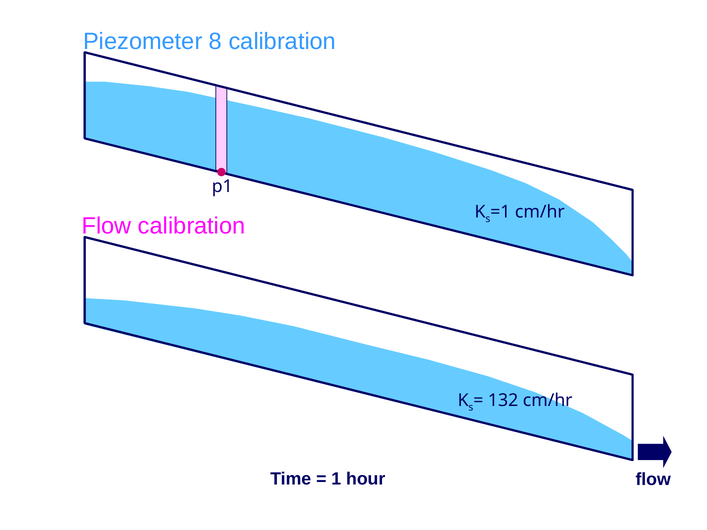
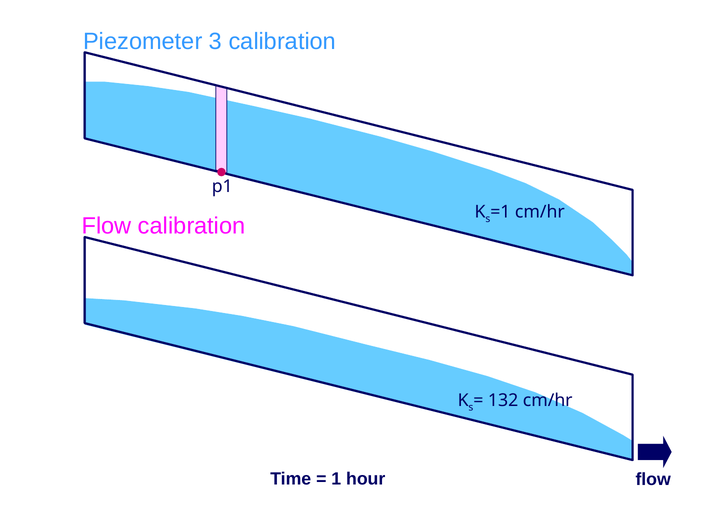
8: 8 -> 3
